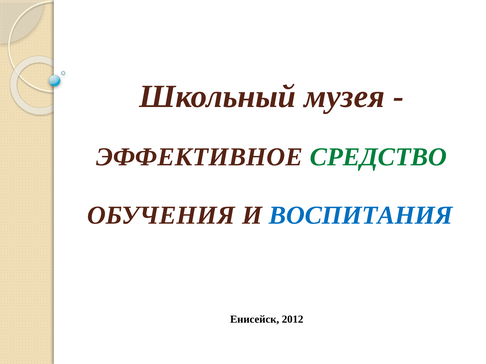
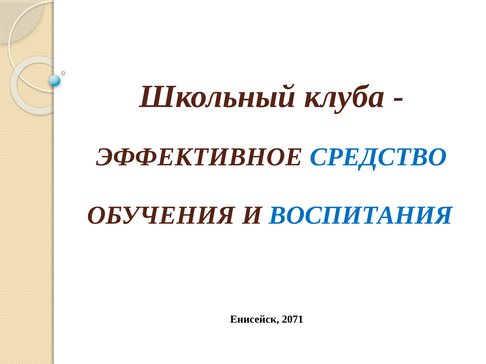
музея: музея -> клуба
СРЕДСТВО colour: green -> blue
2012: 2012 -> 2071
